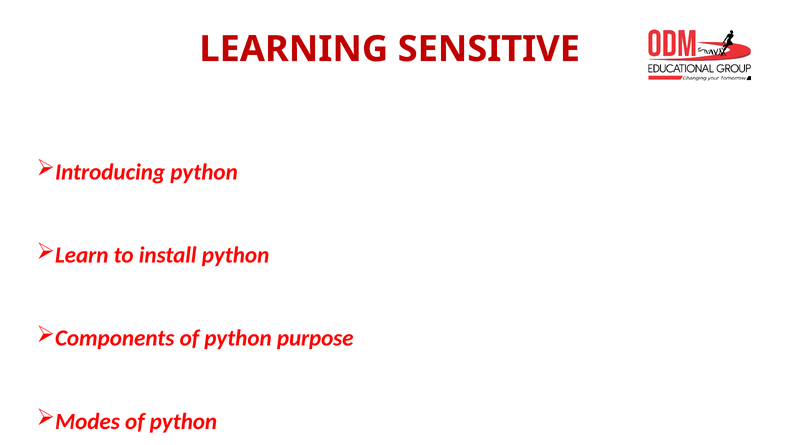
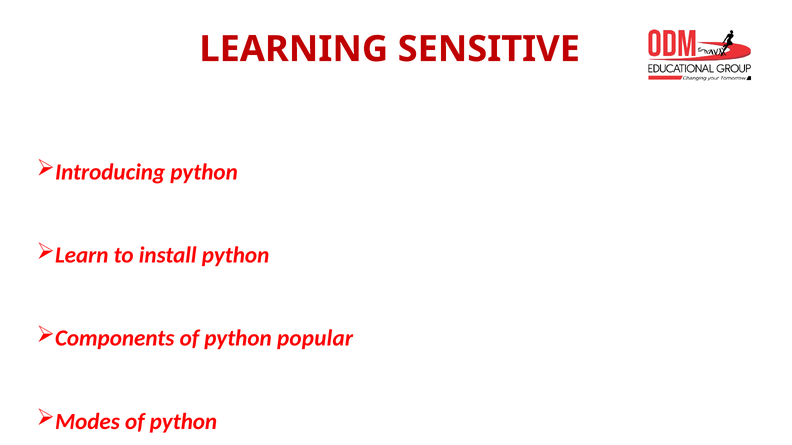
purpose: purpose -> popular
